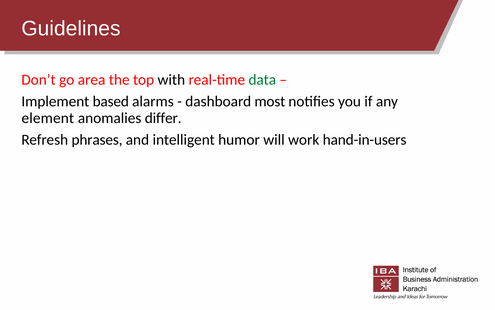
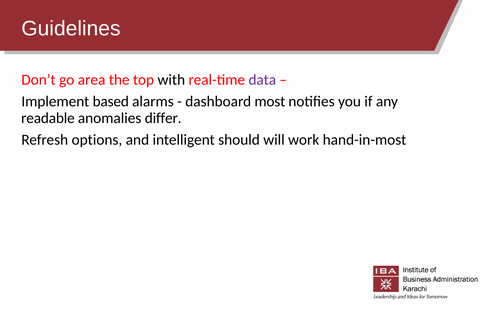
data colour: green -> purple
element: element -> readable
phrases: phrases -> options
humor: humor -> should
hand-in-users: hand-in-users -> hand-in-most
